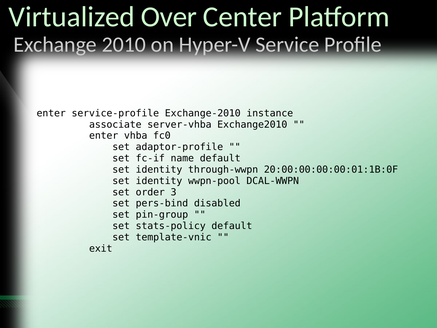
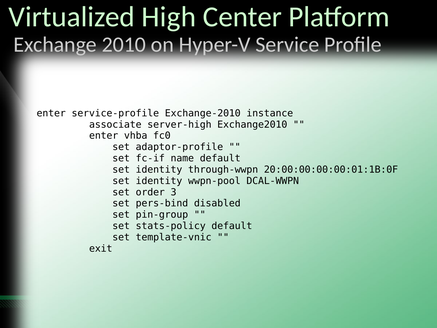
Over: Over -> High
server-vhba: server-vhba -> server-high
